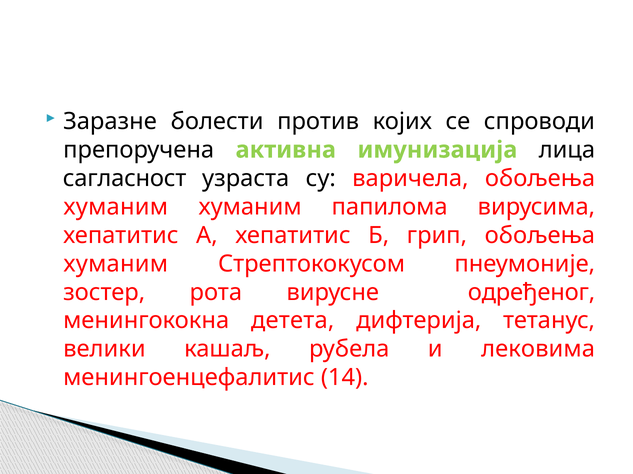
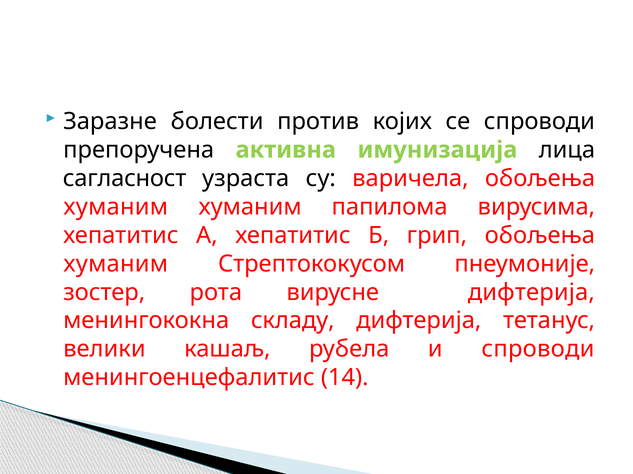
вирусне одређеног: одређеног -> дифтерија
детета: детета -> складу
и лековима: лековима -> спроводи
